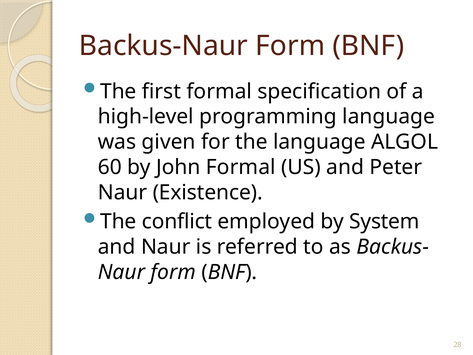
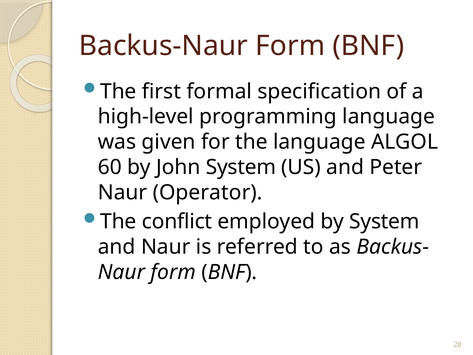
John Formal: Formal -> System
Existence: Existence -> Operator
